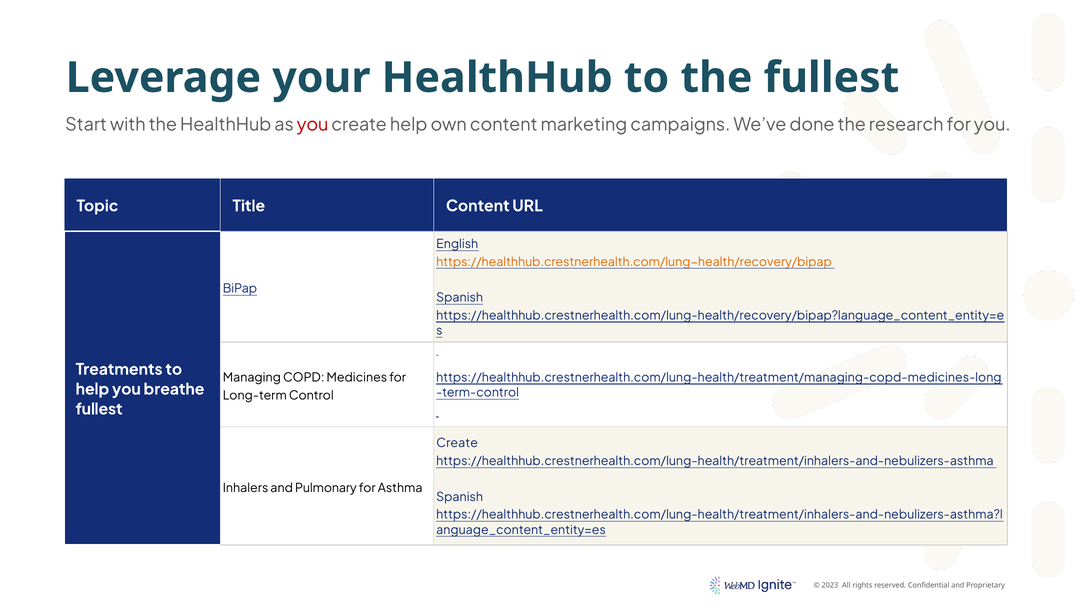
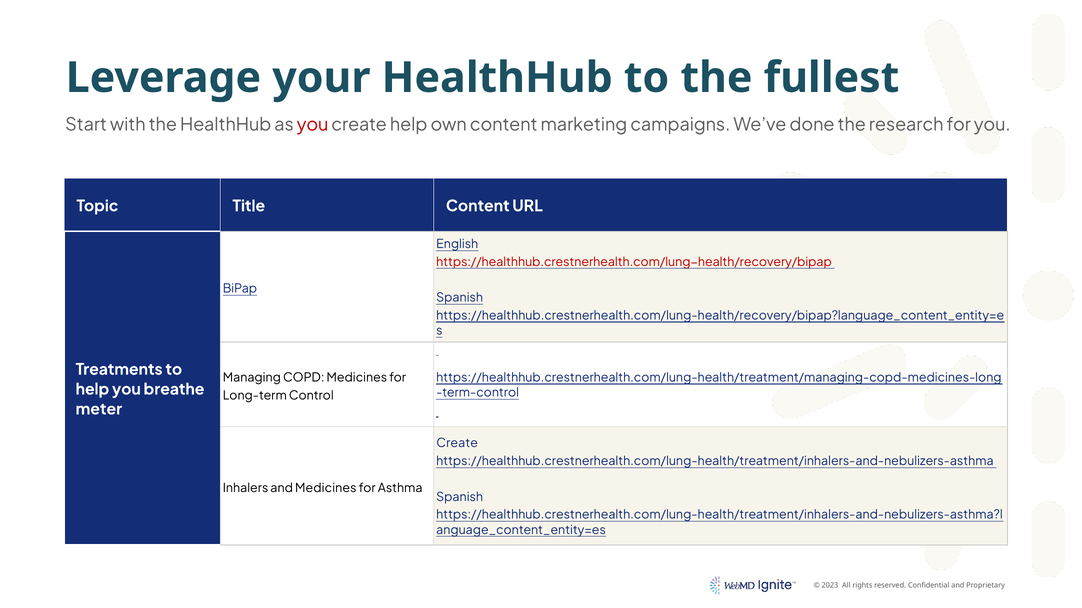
https://healthhub.crestnerhealth.com/lung-health/recovery/bipap colour: orange -> red
fullest at (99, 410): fullest -> meter
and Pulmonary: Pulmonary -> Medicines
